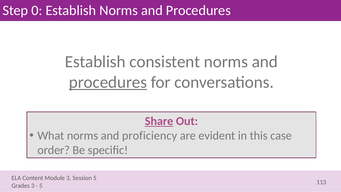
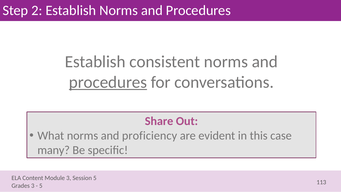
0: 0 -> 2
Share underline: present -> none
order: order -> many
